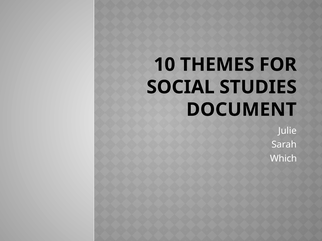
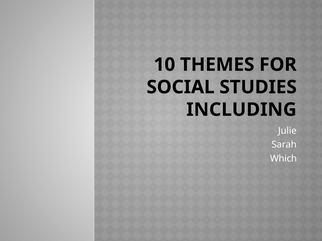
DOCUMENT: DOCUMENT -> INCLUDING
